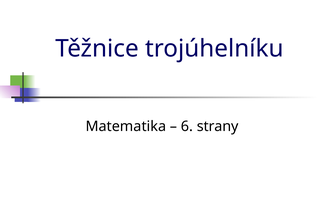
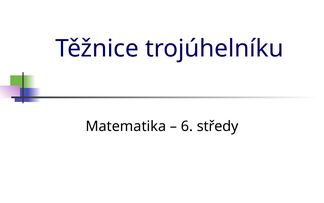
strany: strany -> středy
